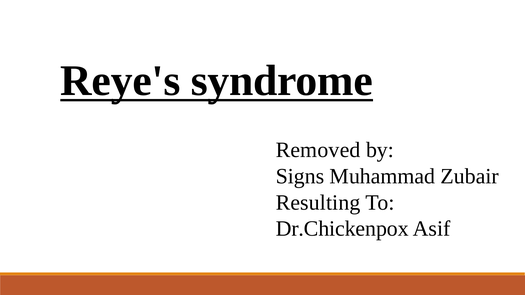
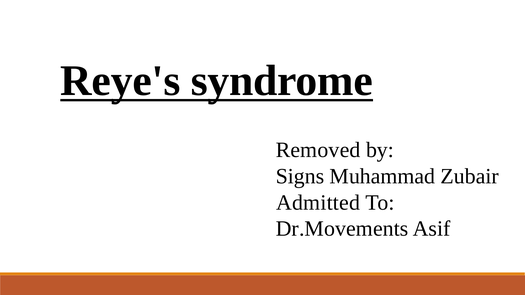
Resulting: Resulting -> Admitted
Dr.Chickenpox: Dr.Chickenpox -> Dr.Movements
